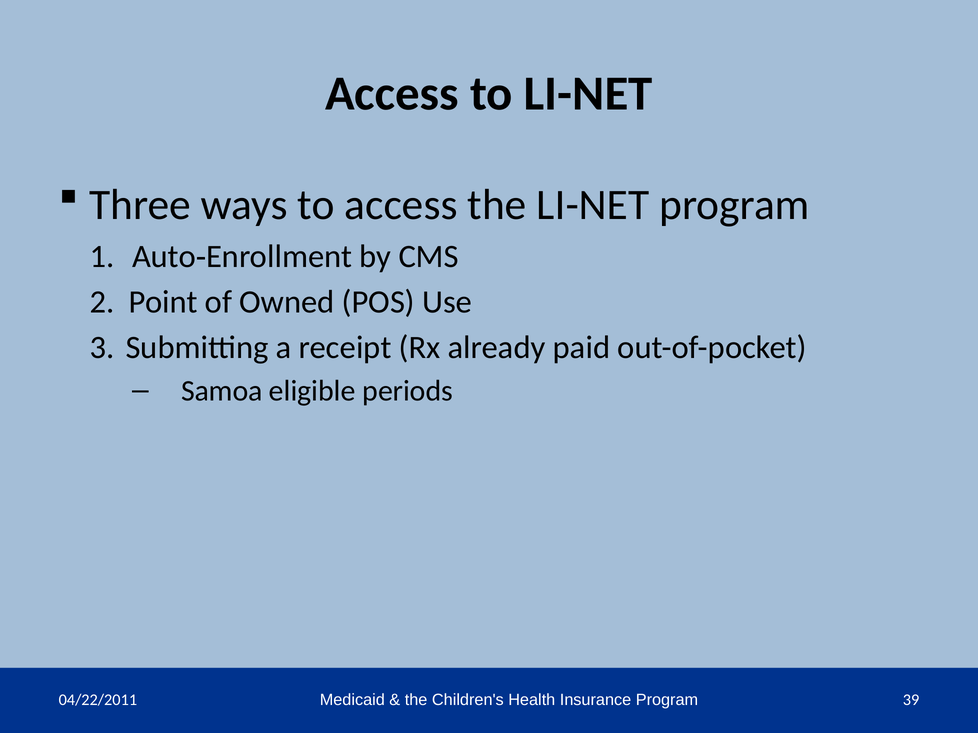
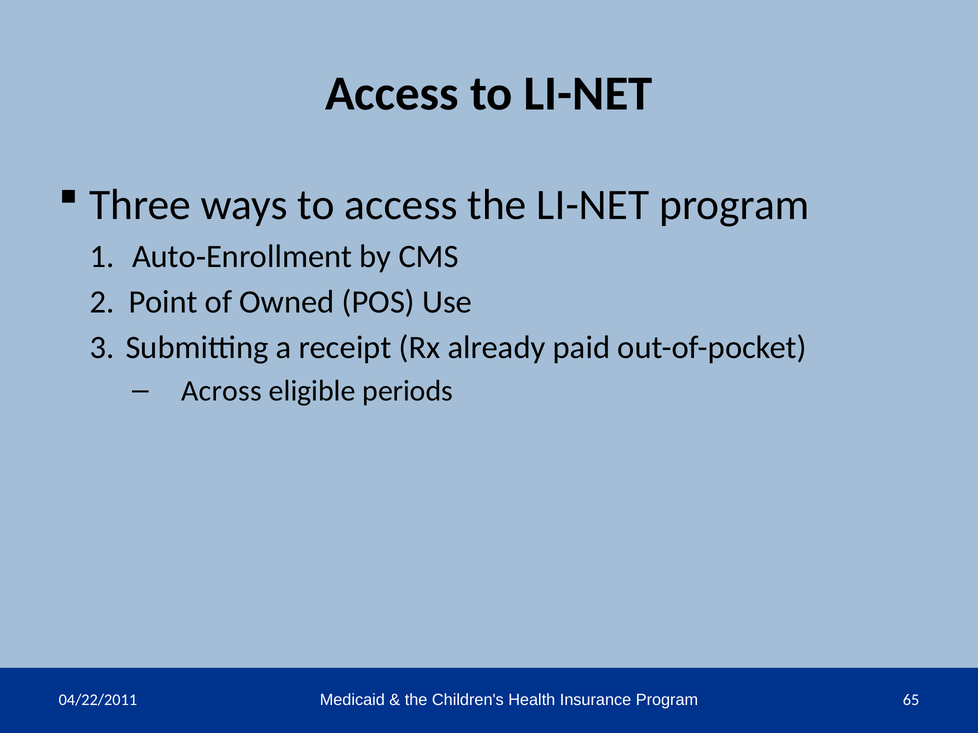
Samoa: Samoa -> Across
39: 39 -> 65
